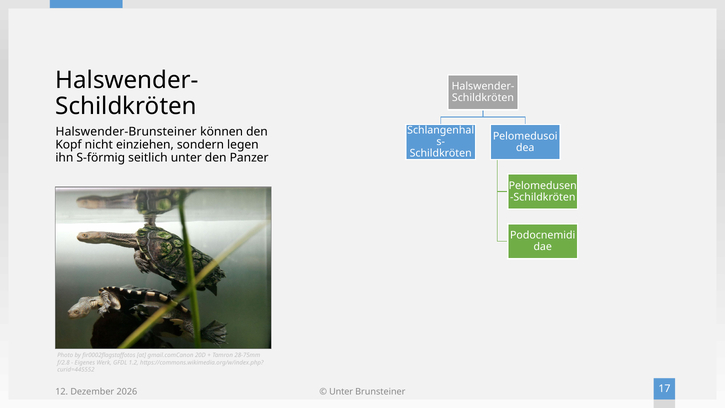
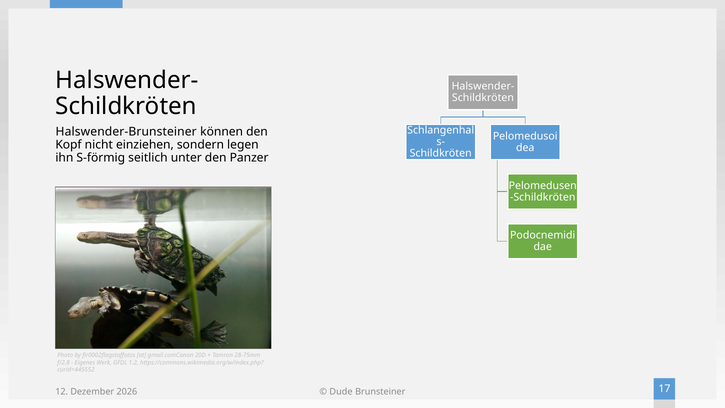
Unter at (341, 392): Unter -> Dude
